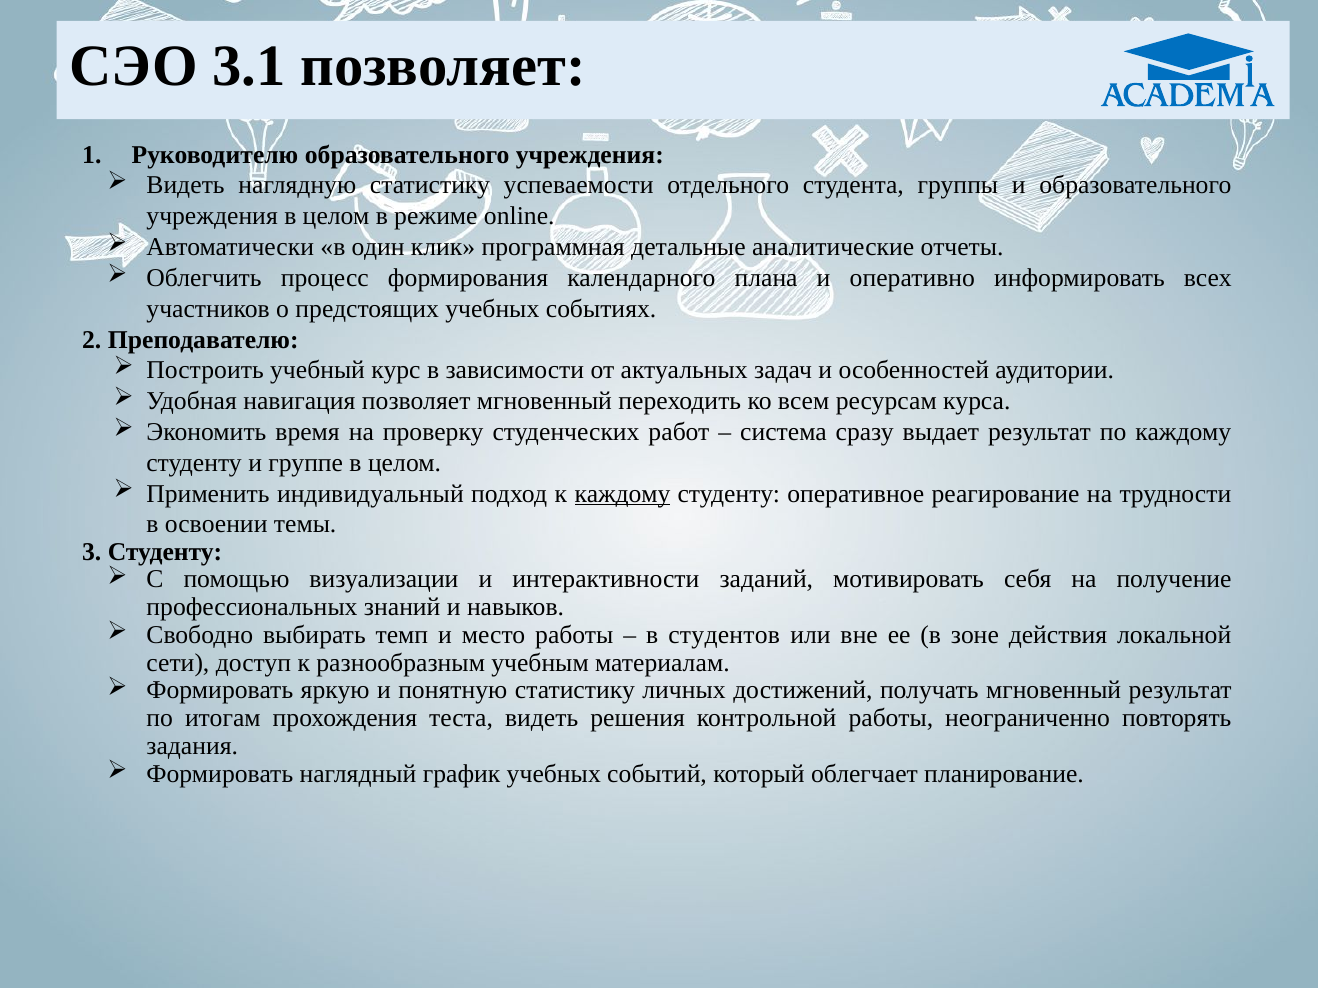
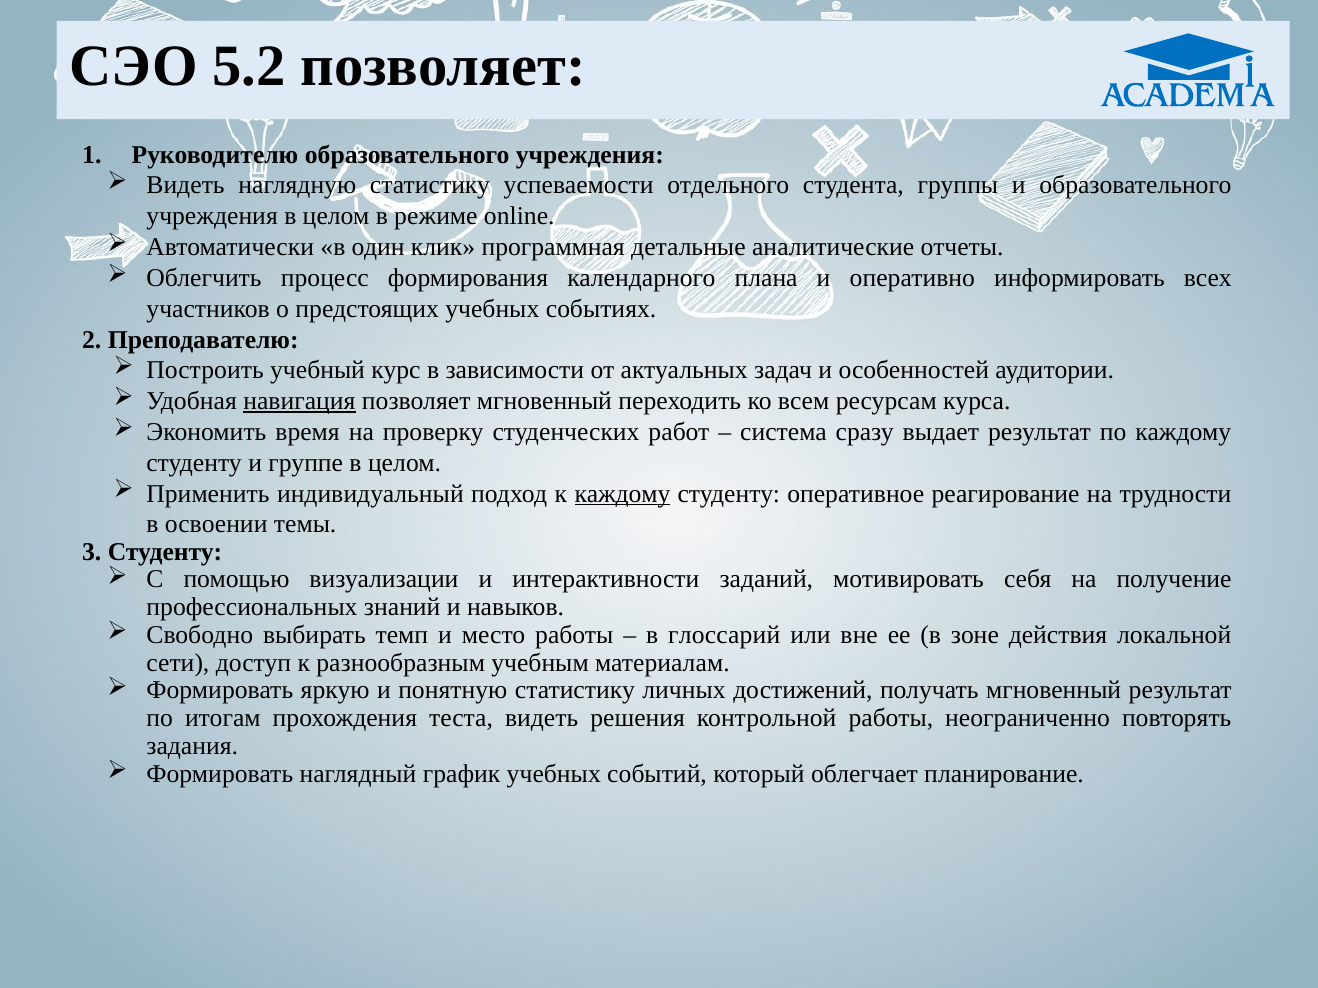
3.1: 3.1 -> 5.2
навигация underline: none -> present
студентов: студентов -> глоссарий
